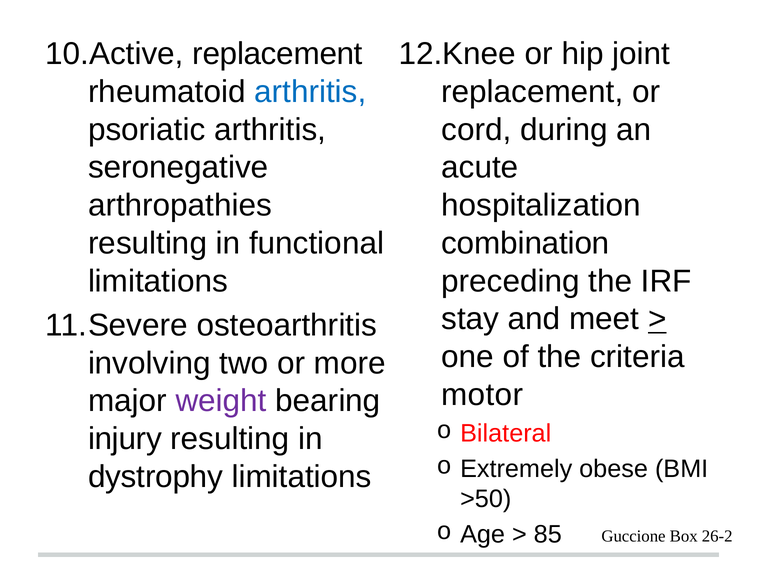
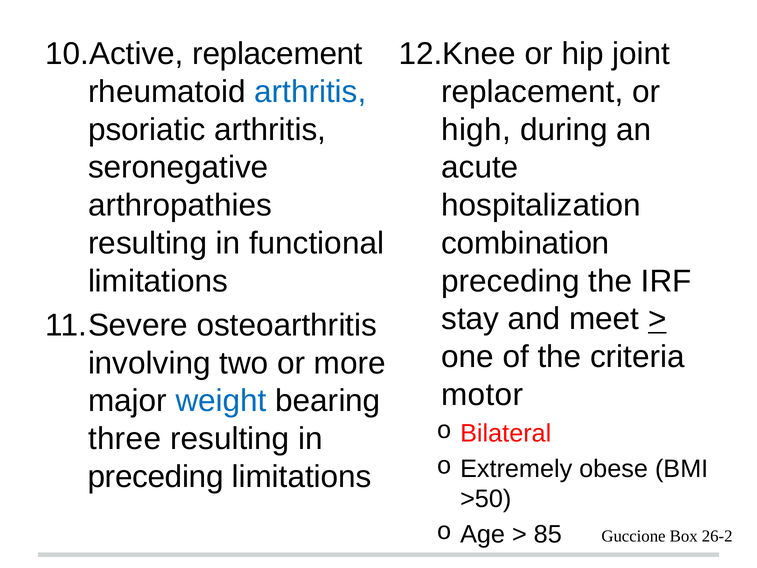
cord: cord -> high
weight colour: purple -> blue
injury: injury -> three
dystrophy at (156, 477): dystrophy -> preceding
